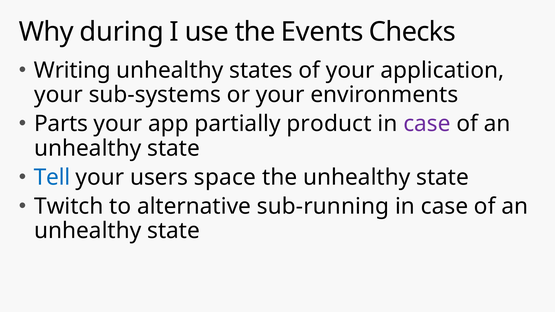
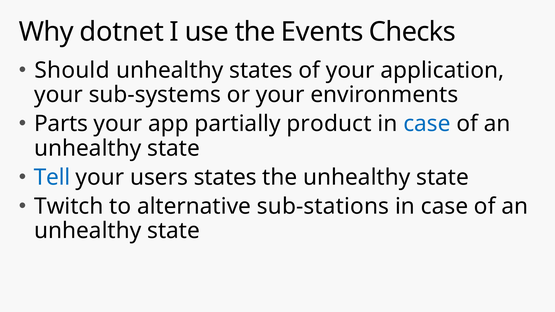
during: during -> dotnet
Writing: Writing -> Should
case at (427, 124) colour: purple -> blue
users space: space -> states
sub-running: sub-running -> sub-stations
